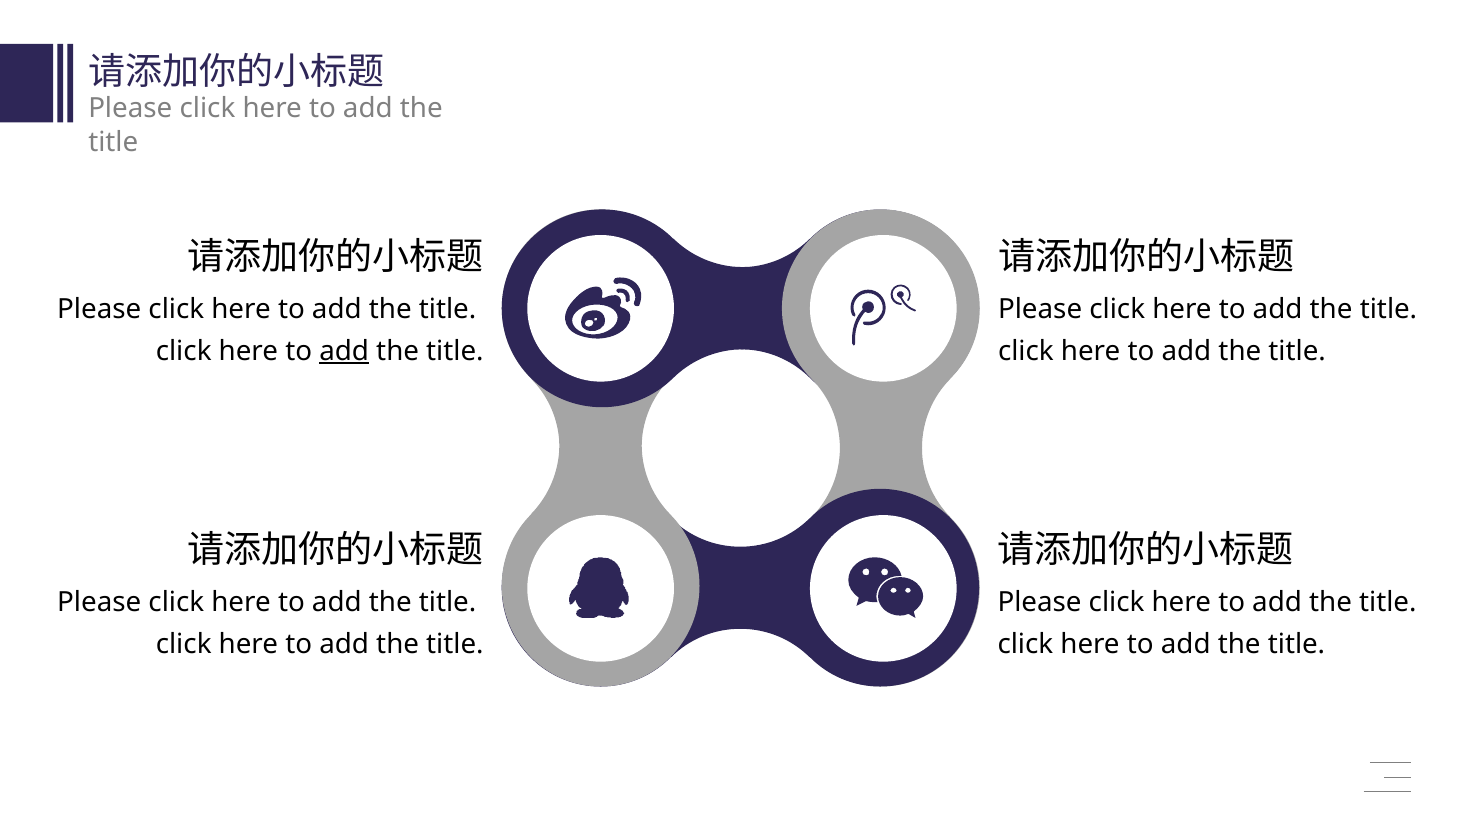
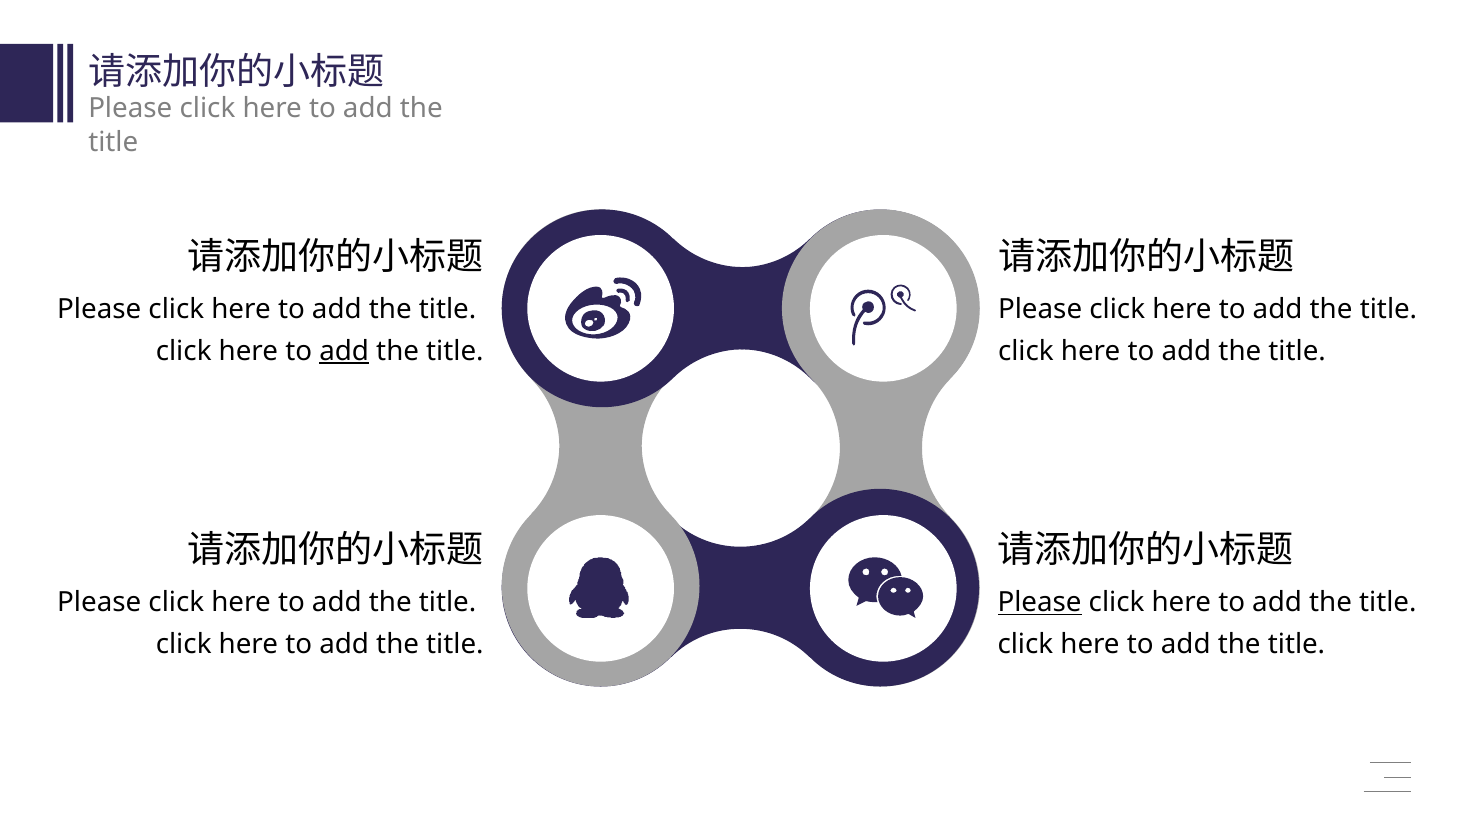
Please at (1040, 603) underline: none -> present
